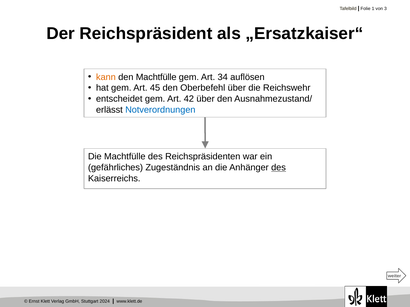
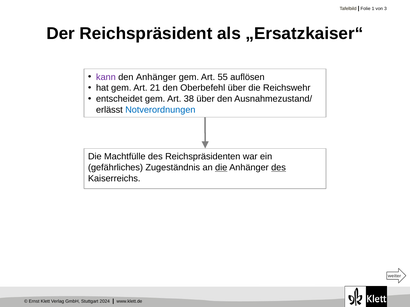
kann colour: orange -> purple
den Machtfülle: Machtfülle -> Anhänger
34: 34 -> 55
45: 45 -> 21
42: 42 -> 38
die at (221, 168) underline: none -> present
